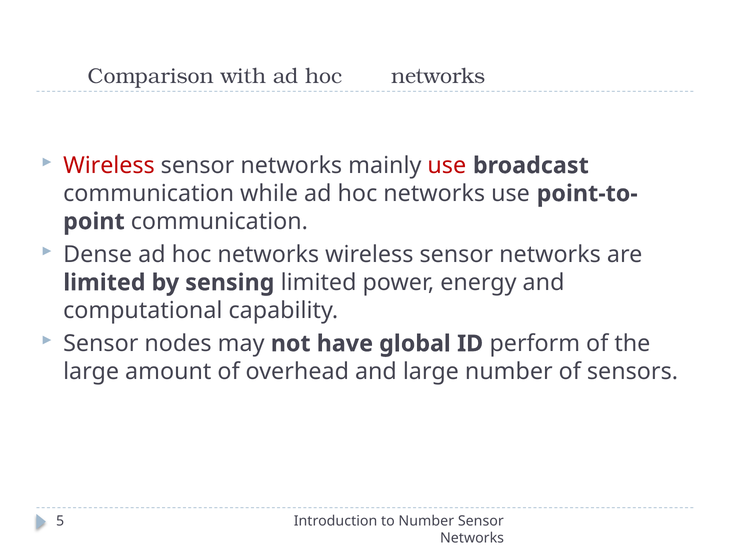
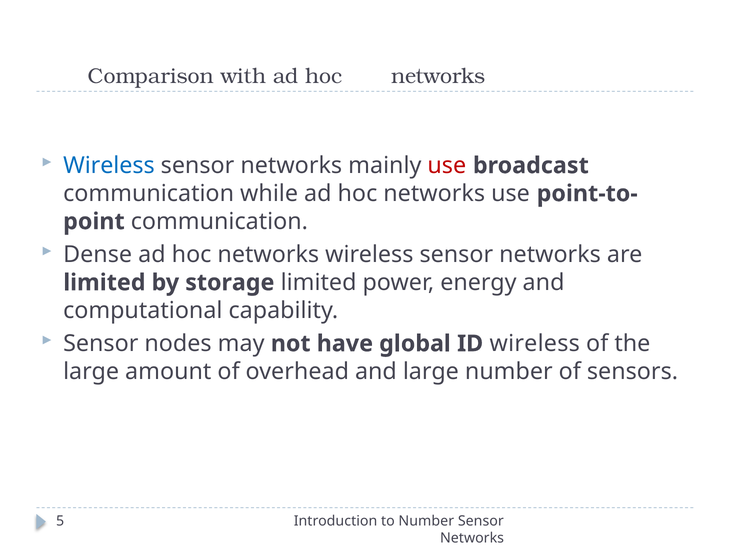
Wireless at (109, 165) colour: red -> blue
sensing: sensing -> storage
ID perform: perform -> wireless
